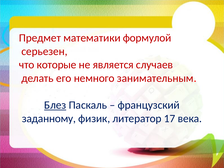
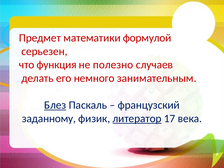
которые: которые -> функция
является: является -> полезно
литератор underline: none -> present
